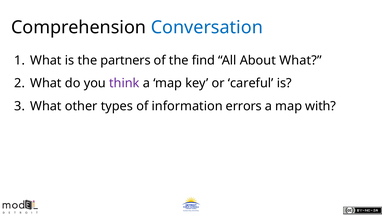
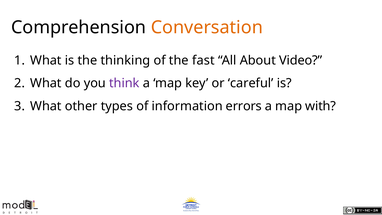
Conversation colour: blue -> orange
partners: partners -> thinking
find: find -> fast
About What: What -> Video
